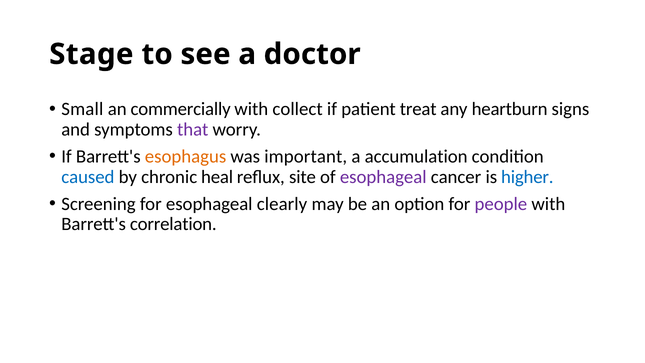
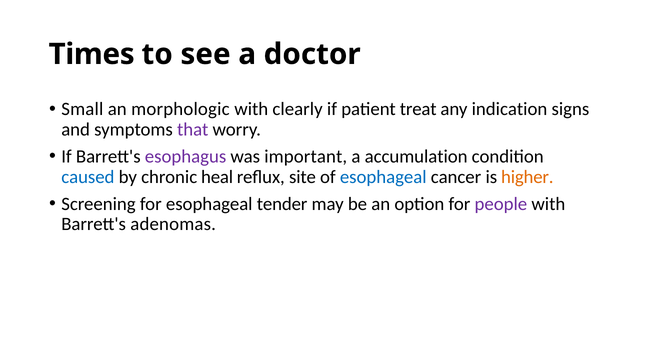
Stage: Stage -> Times
commercially: commercially -> morphologic
collect: collect -> clearly
heartburn: heartburn -> indication
esophagus colour: orange -> purple
esophageal at (383, 177) colour: purple -> blue
higher colour: blue -> orange
clearly: clearly -> tender
correlation: correlation -> adenomas
